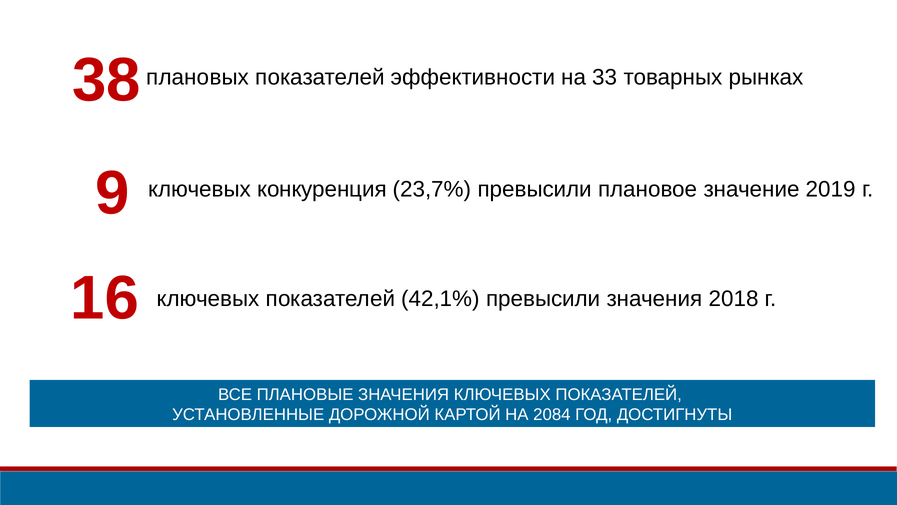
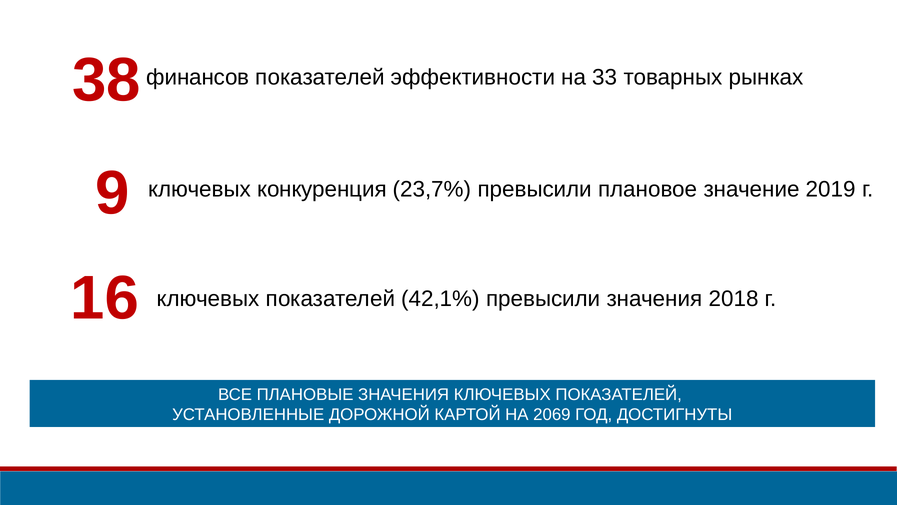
плановых: плановых -> финансов
2084: 2084 -> 2069
